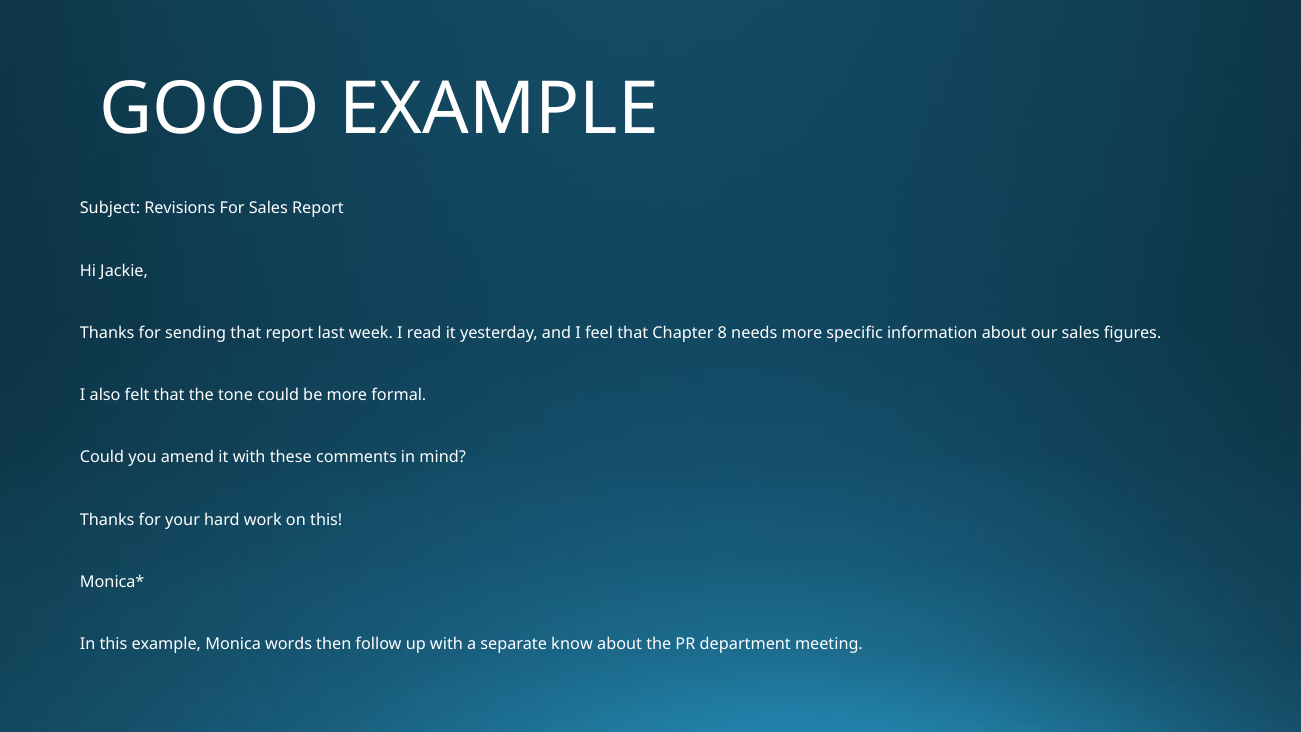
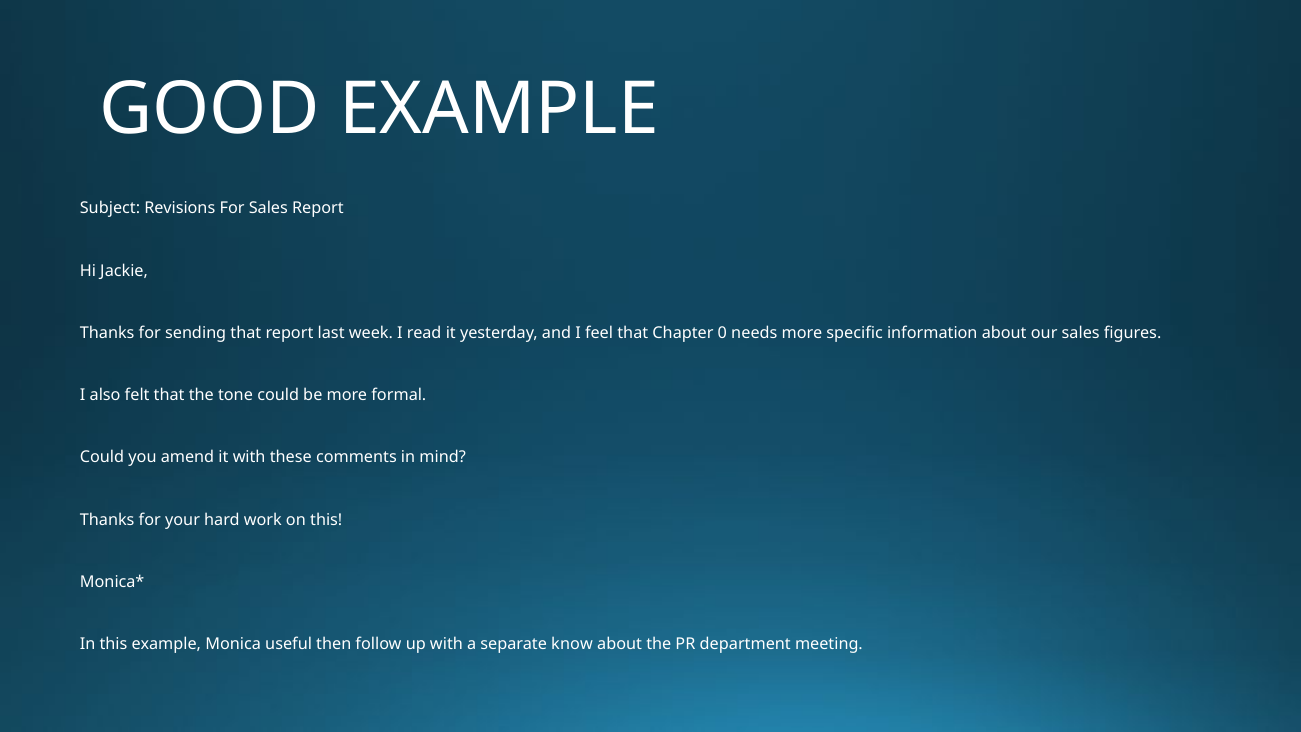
8: 8 -> 0
words: words -> useful
